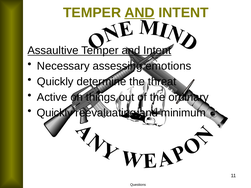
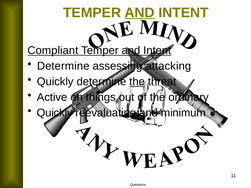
Assaultive: Assaultive -> Compliant
Necessary at (63, 66): Necessary -> Determine
emotions: emotions -> attacking
the at (137, 82) underline: none -> present
